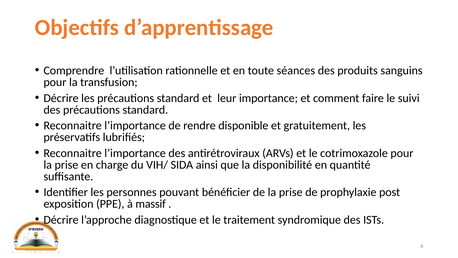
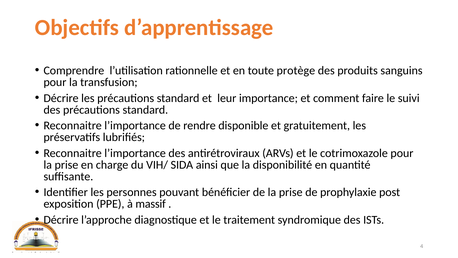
séances: séances -> protège
